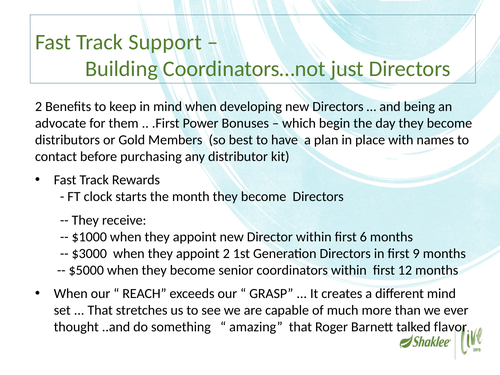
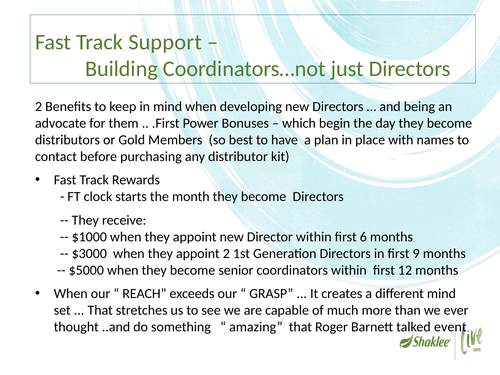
flavor: flavor -> event
